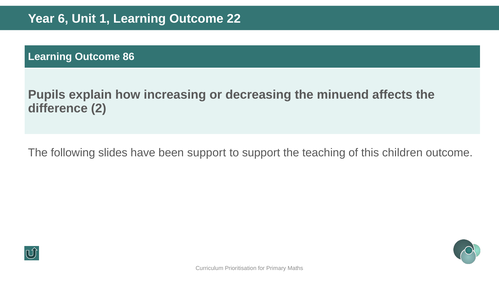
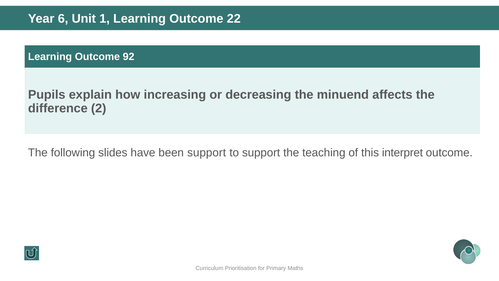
86: 86 -> 92
children: children -> interpret
